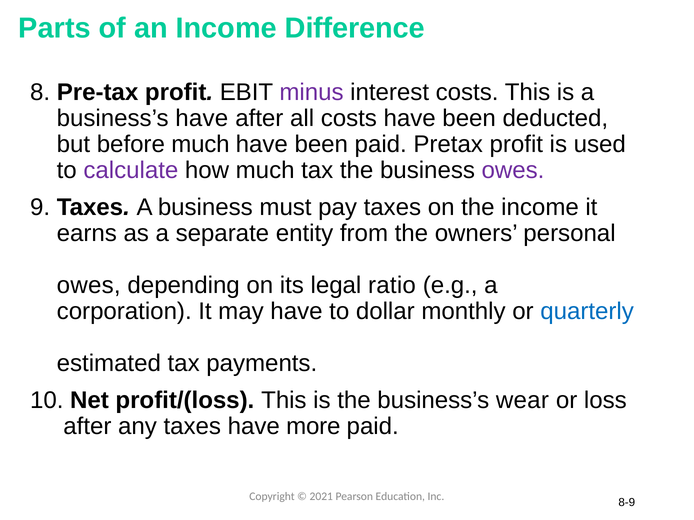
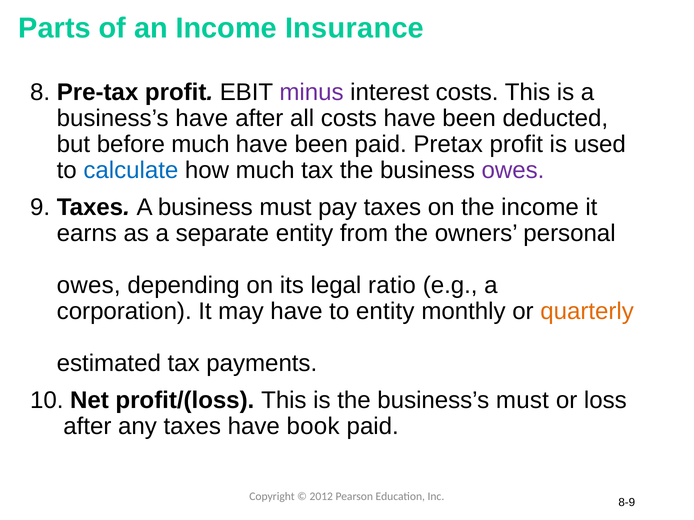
Difference: Difference -> Insurance
calculate colour: purple -> blue
to dollar: dollar -> entity
quarterly colour: blue -> orange
business’s wear: wear -> must
more: more -> book
2021: 2021 -> 2012
